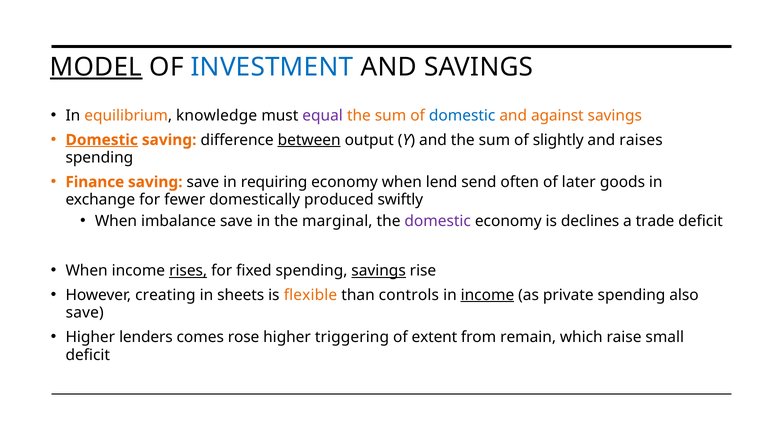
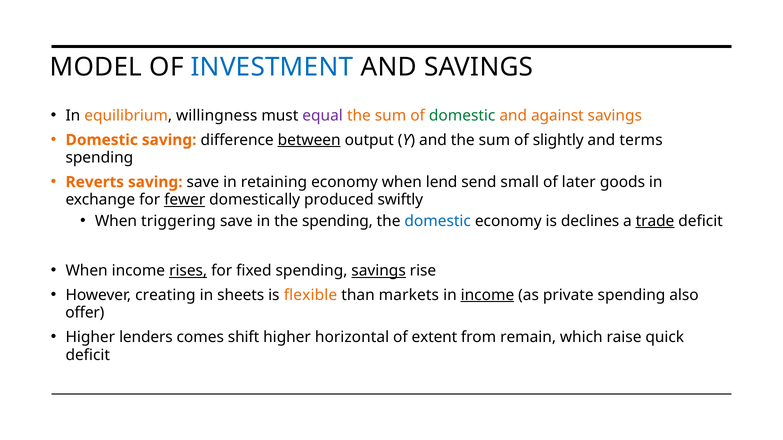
MODEL underline: present -> none
knowledge: knowledge -> willingness
domestic at (462, 116) colour: blue -> green
Domestic at (102, 140) underline: present -> none
raises: raises -> terms
Finance: Finance -> Reverts
requiring: requiring -> retaining
often: often -> small
fewer underline: none -> present
imbalance: imbalance -> triggering
the marginal: marginal -> spending
domestic at (438, 221) colour: purple -> blue
trade underline: none -> present
controls: controls -> markets
save at (85, 313): save -> offer
rose: rose -> shift
triggering: triggering -> horizontal
small: small -> quick
